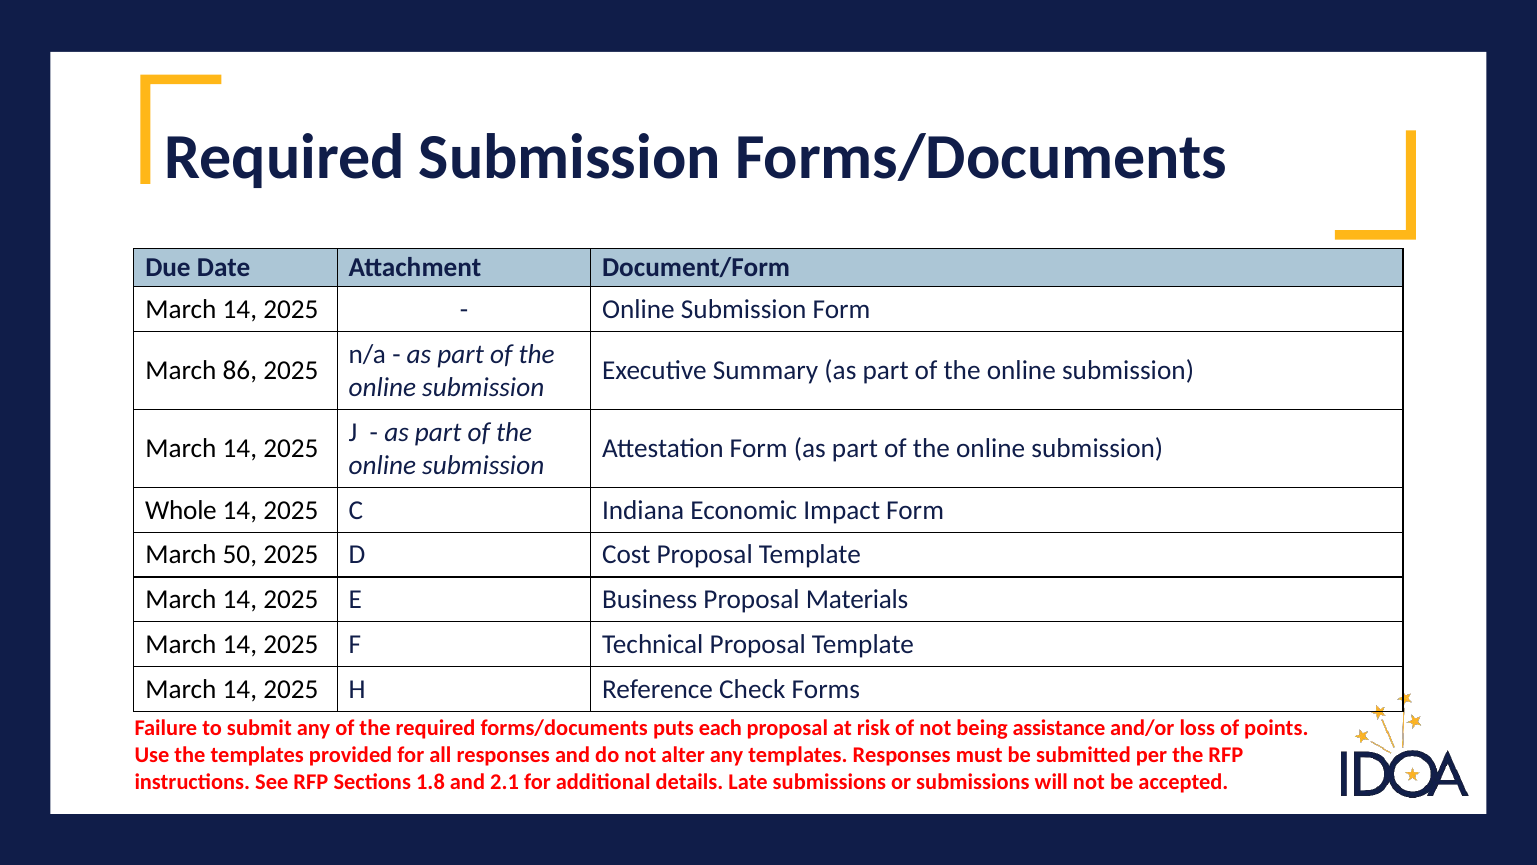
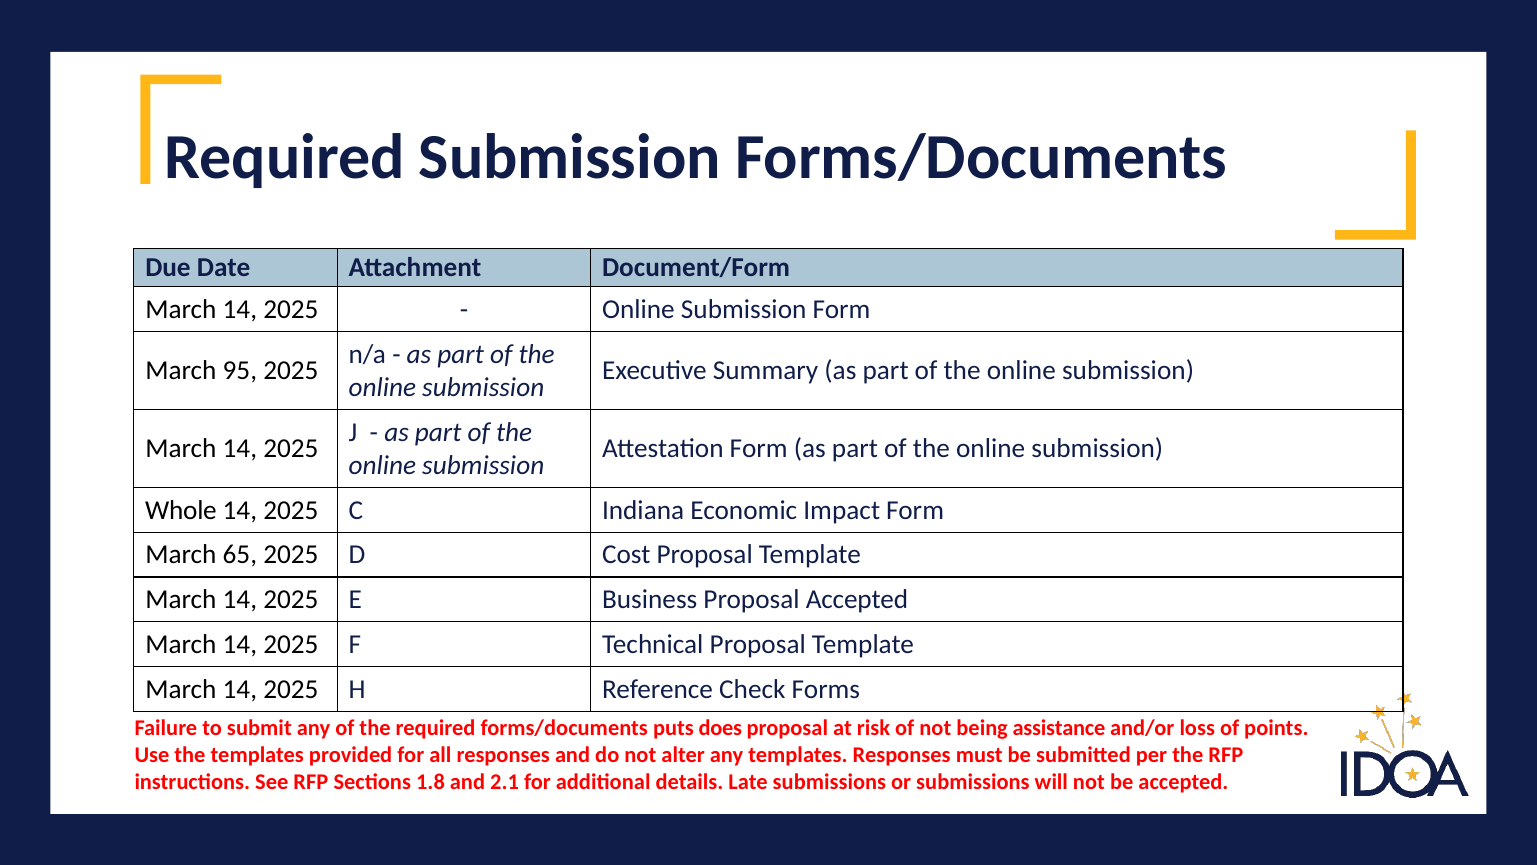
86: 86 -> 95
50: 50 -> 65
Proposal Materials: Materials -> Accepted
each: each -> does
